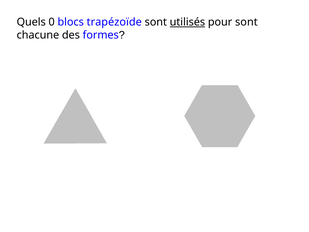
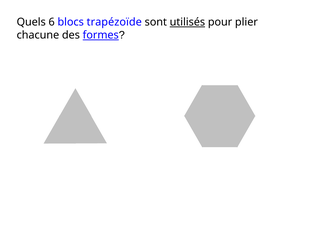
0: 0 -> 6
pour sont: sont -> plier
formes underline: none -> present
